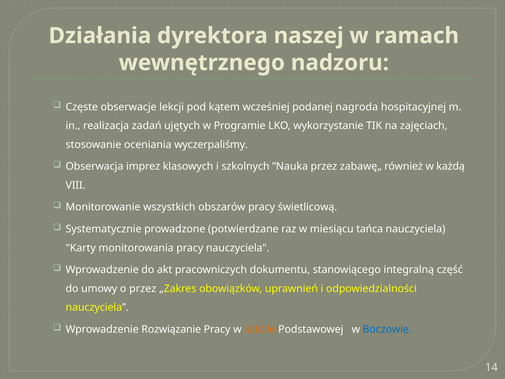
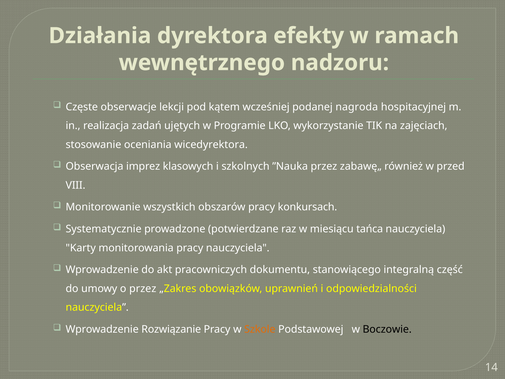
naszej: naszej -> efekty
wyczerpaliśmy: wyczerpaliśmy -> wicedyrektora
każdą: każdą -> przed
świetlicową: świetlicową -> konkursach
Boczowie colour: blue -> black
